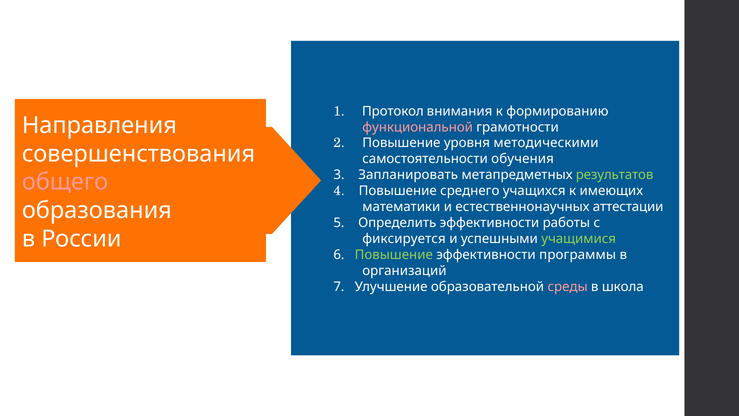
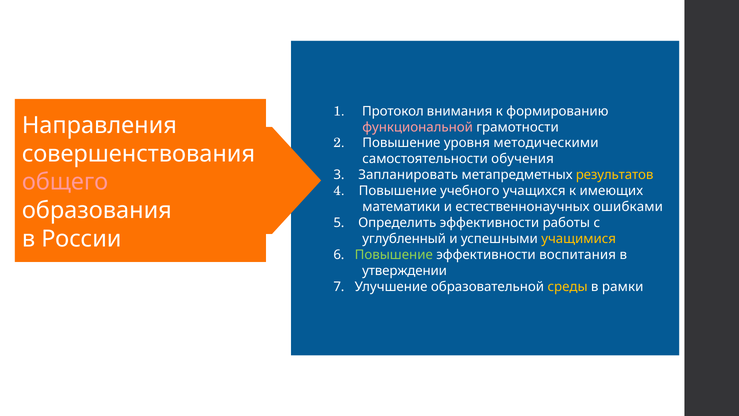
результатов colour: light green -> yellow
среднего: среднего -> учебного
аттестации: аттестации -> ошибками
фиксируется: фиксируется -> углубленный
учащимися colour: light green -> yellow
программы: программы -> воспитания
организаций: организаций -> утверждении
среды colour: pink -> yellow
школа: школа -> рамки
